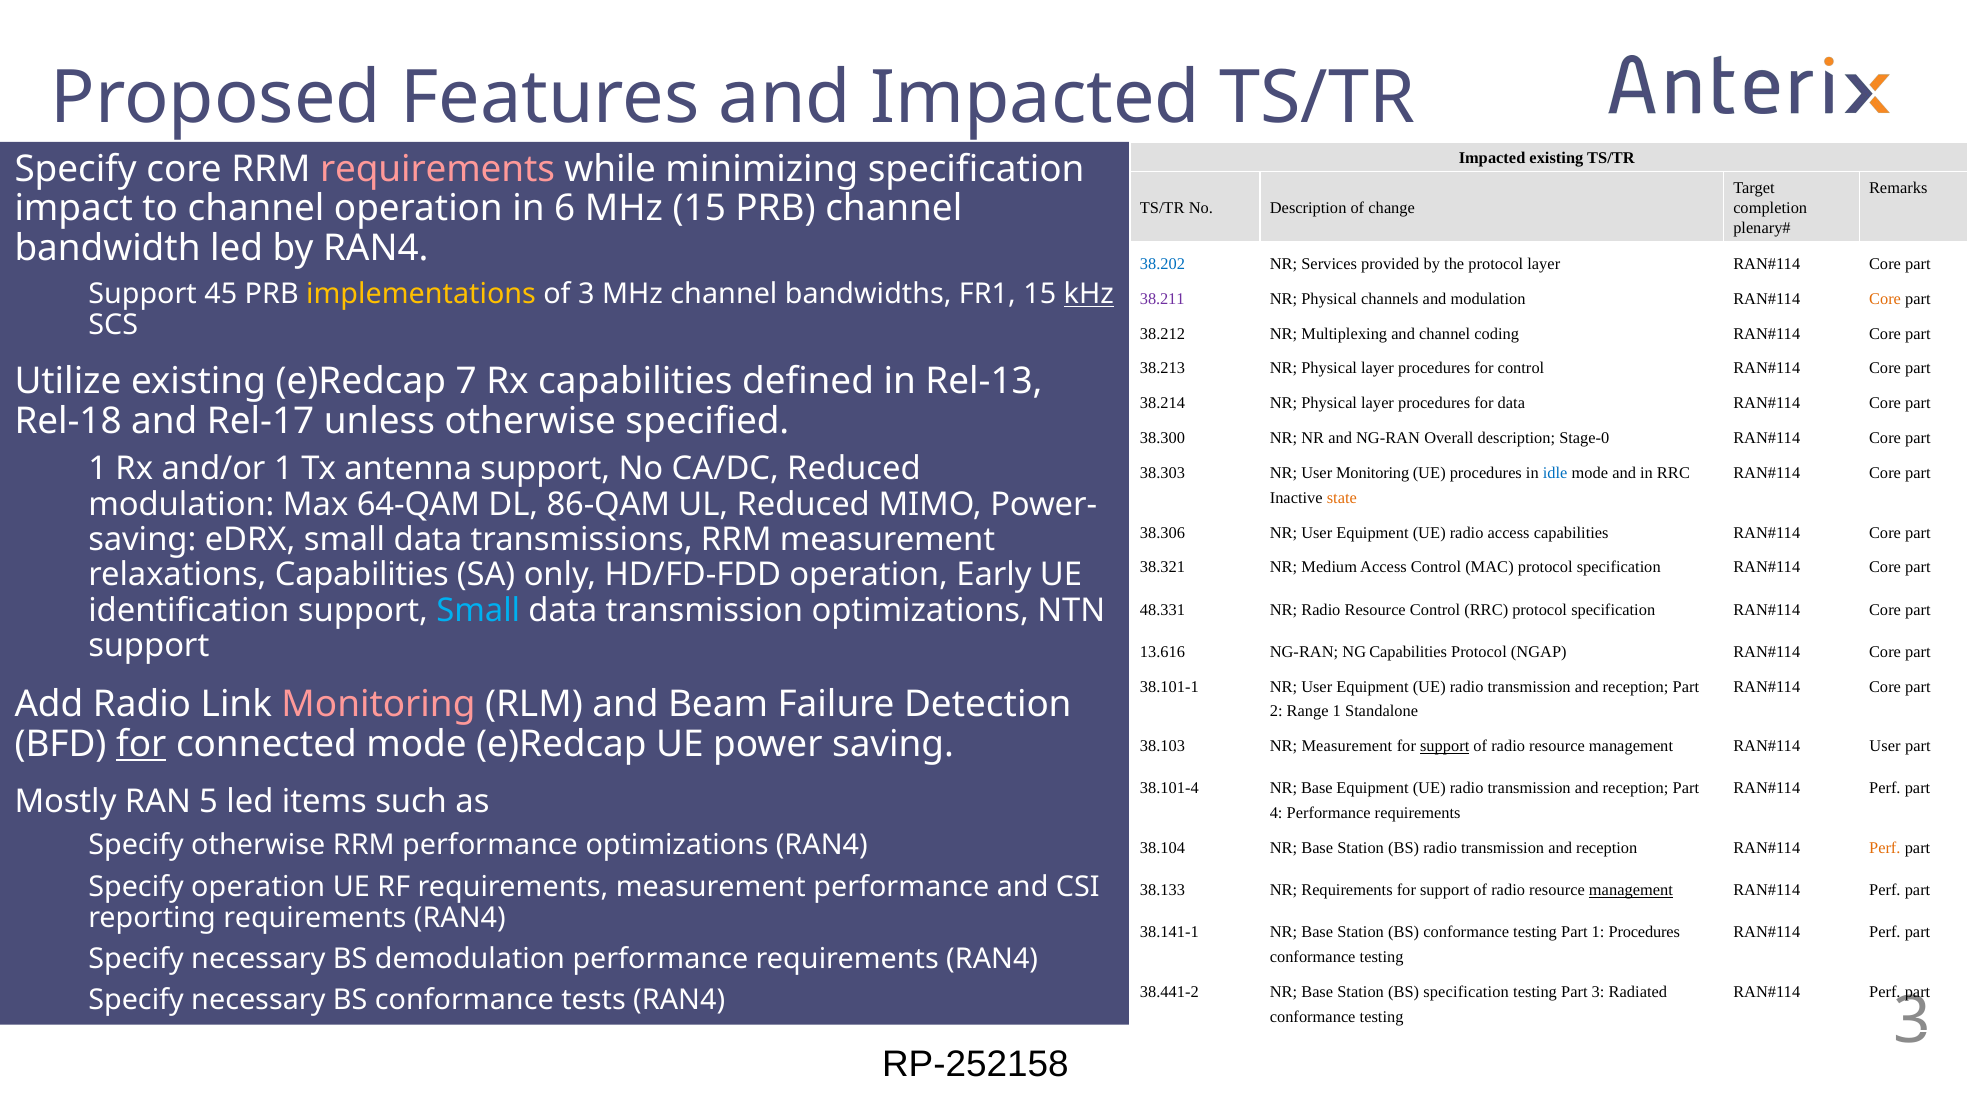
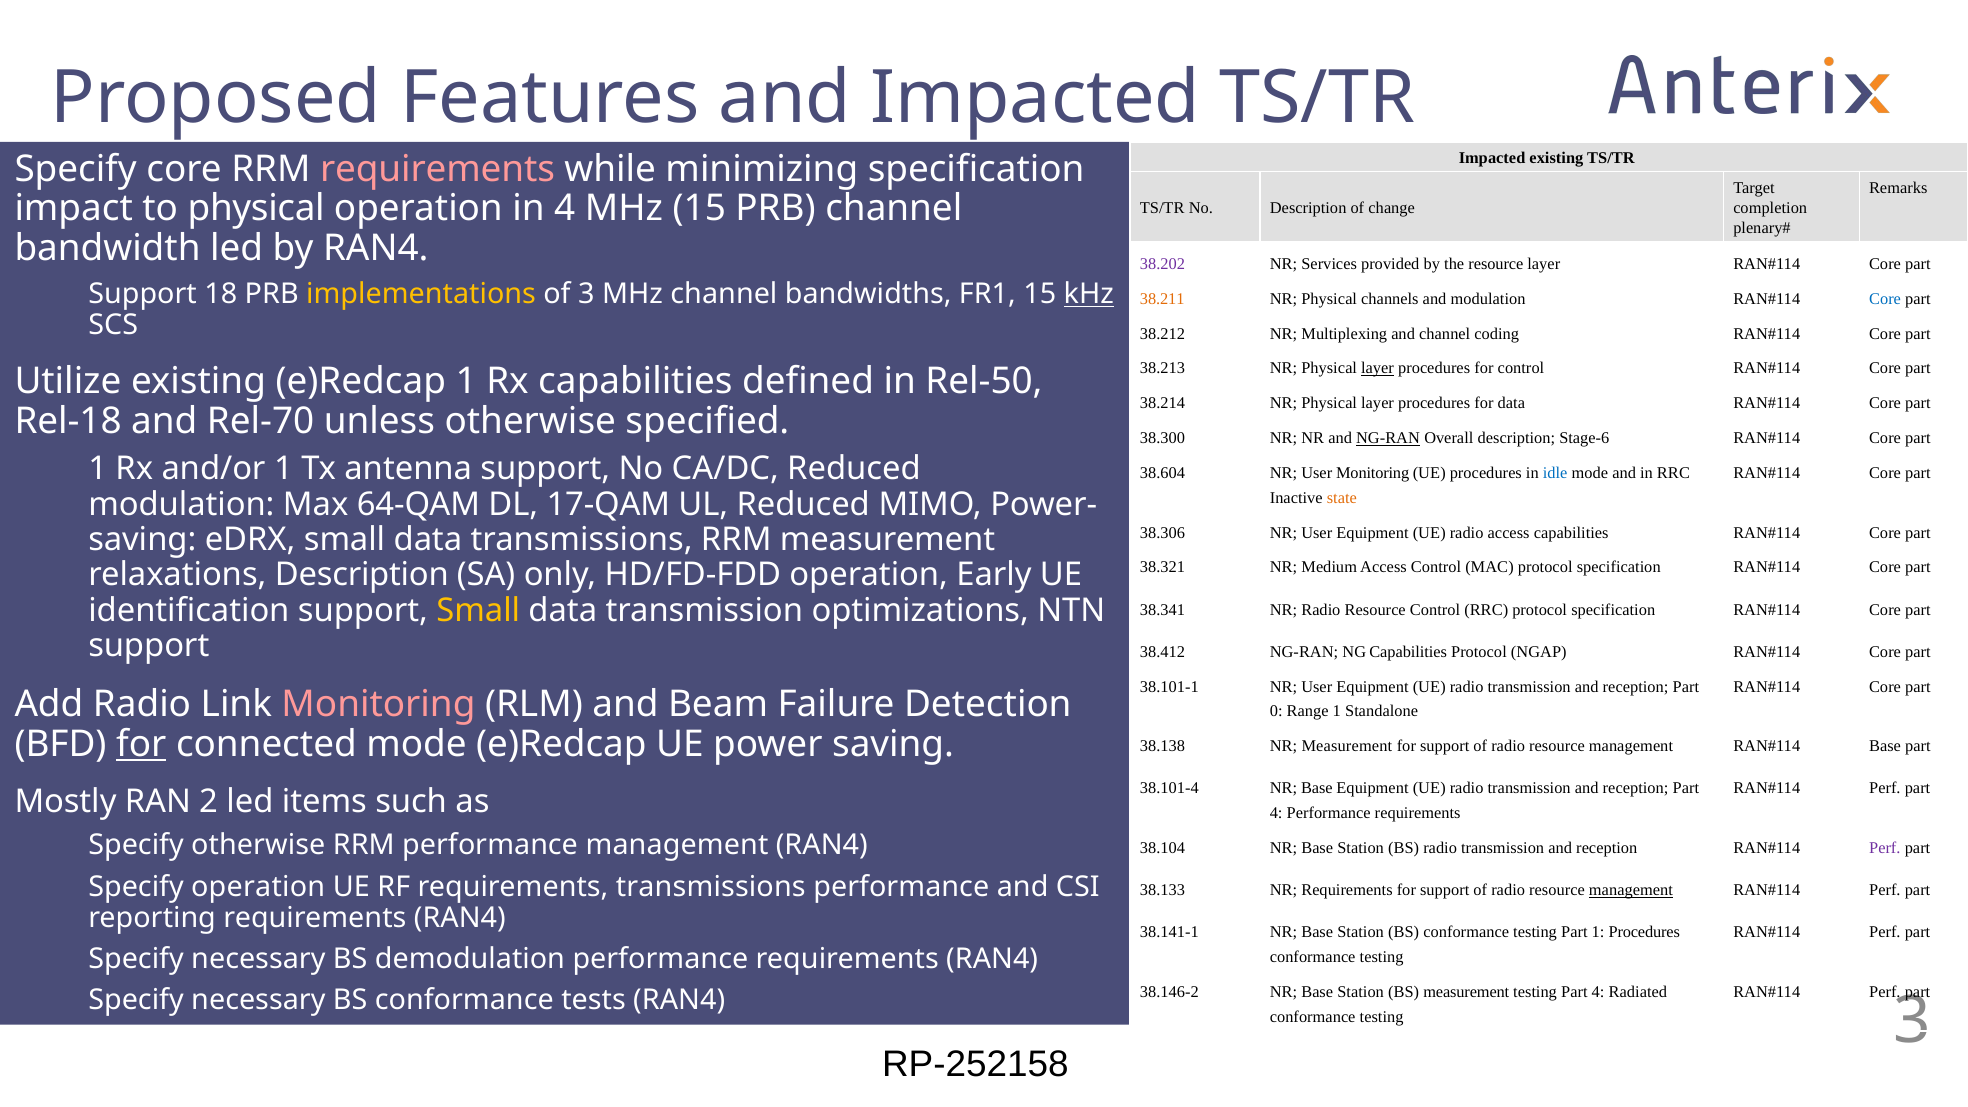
to channel: channel -> physical
in 6: 6 -> 4
38.202 colour: blue -> purple
the protocol: protocol -> resource
45: 45 -> 18
38.211 colour: purple -> orange
Core at (1885, 299) colour: orange -> blue
layer at (1378, 369) underline: none -> present
e)Redcap 7: 7 -> 1
Rel-13: Rel-13 -> Rel-50
Rel-17: Rel-17 -> Rel-70
NG-RAN at (1388, 438) underline: none -> present
Stage-0: Stage-0 -> Stage-6
38.303: 38.303 -> 38.604
86-QAM: 86-QAM -> 17-QAM
relaxations Capabilities: Capabilities -> Description
Small at (478, 610) colour: light blue -> yellow
48.331: 48.331 -> 38.341
13.616: 13.616 -> 38.412
2: 2 -> 0
38.103: 38.103 -> 38.138
support at (1445, 746) underline: present -> none
User at (1885, 746): User -> Base
5: 5 -> 2
performance optimizations: optimizations -> management
Perf at (1885, 848) colour: orange -> purple
requirements measurement: measurement -> transmissions
38.441-2: 38.441-2 -> 38.146-2
BS specification: specification -> measurement
testing Part 3: 3 -> 4
